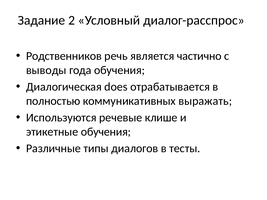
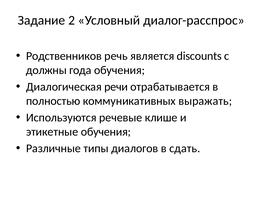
частично: частично -> discounts
выводы: выводы -> должны
does: does -> речи
тесты: тесты -> сдать
